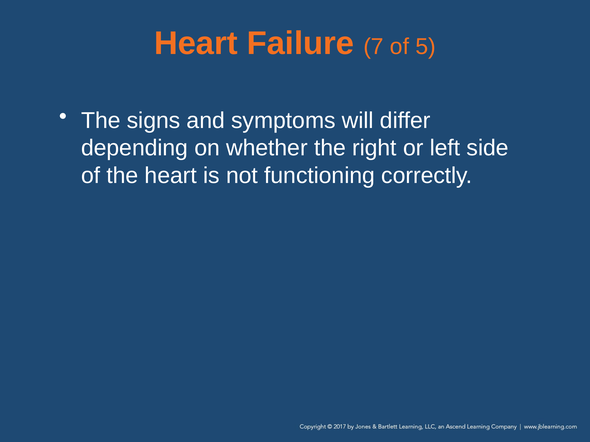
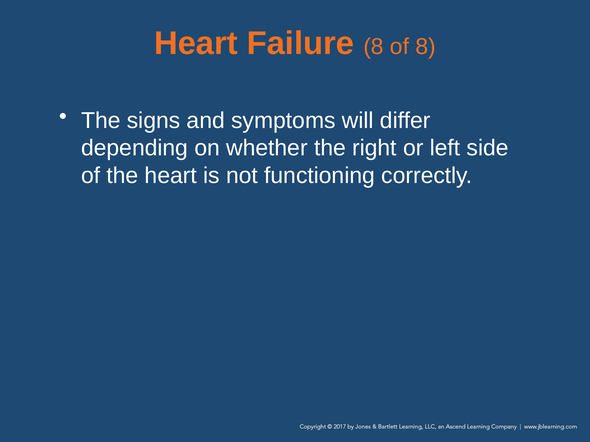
Failure 7: 7 -> 8
of 5: 5 -> 8
